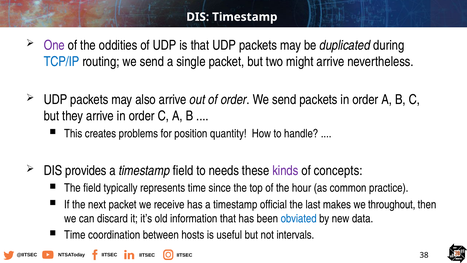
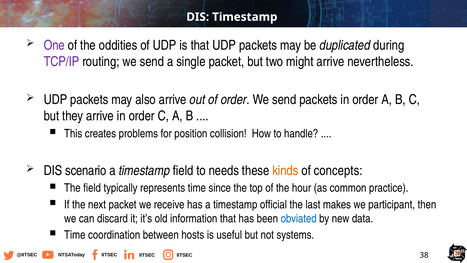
TCP/IP colour: blue -> purple
quantity: quantity -> collision
provides: provides -> scenario
kinds colour: purple -> orange
throughout: throughout -> participant
intervals: intervals -> systems
